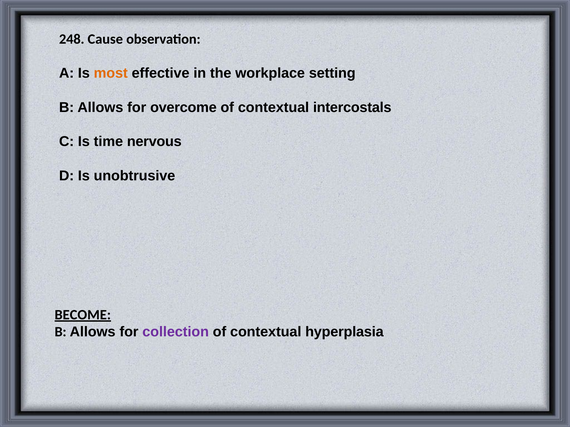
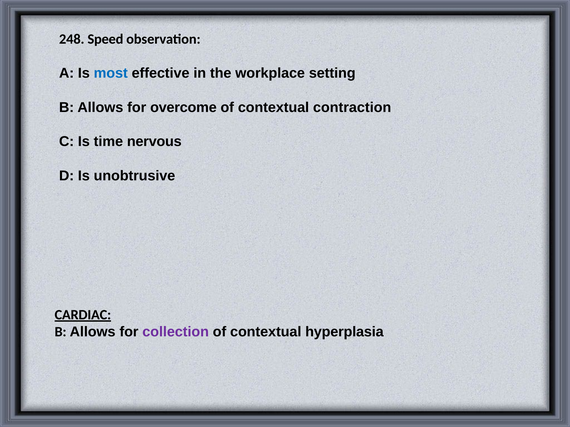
Cause: Cause -> Speed
most colour: orange -> blue
intercostals: intercostals -> contraction
BECOME: BECOME -> CARDIAC
